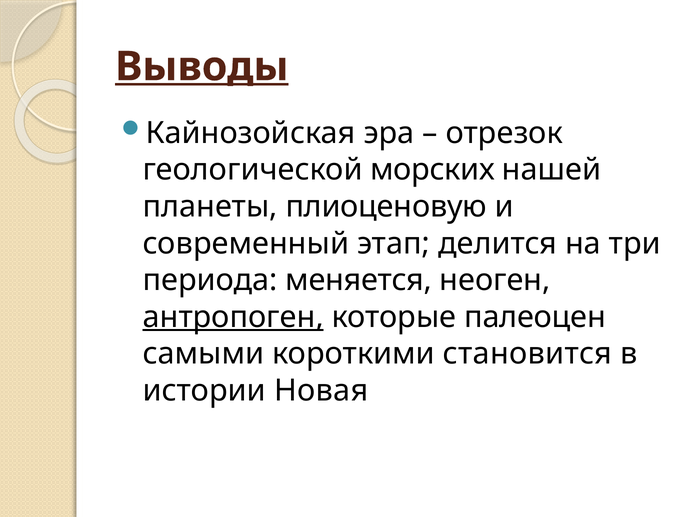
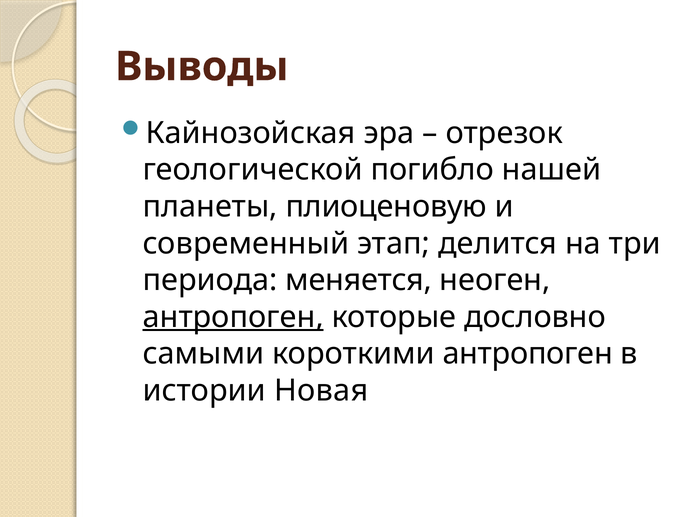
Выводы underline: present -> none
морских: морских -> погибло
палеоцен: палеоцен -> дословно
короткими становится: становится -> антропоген
